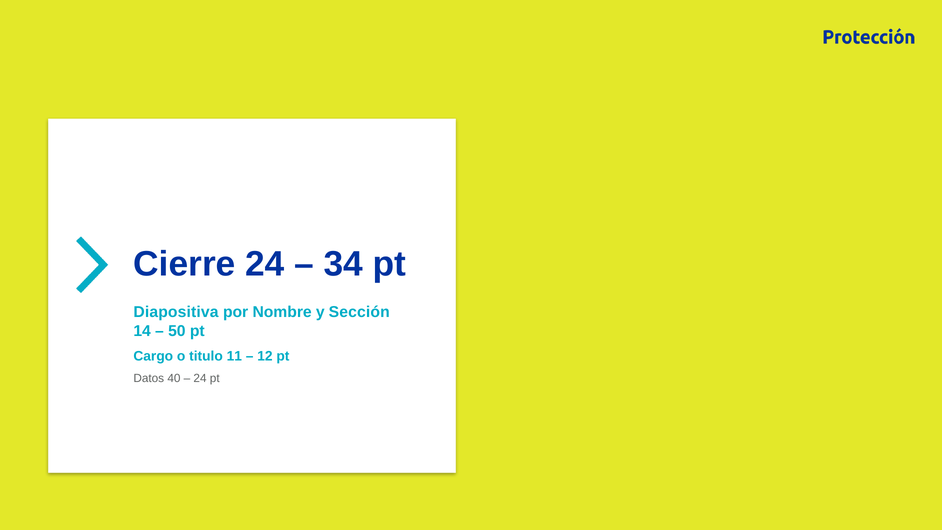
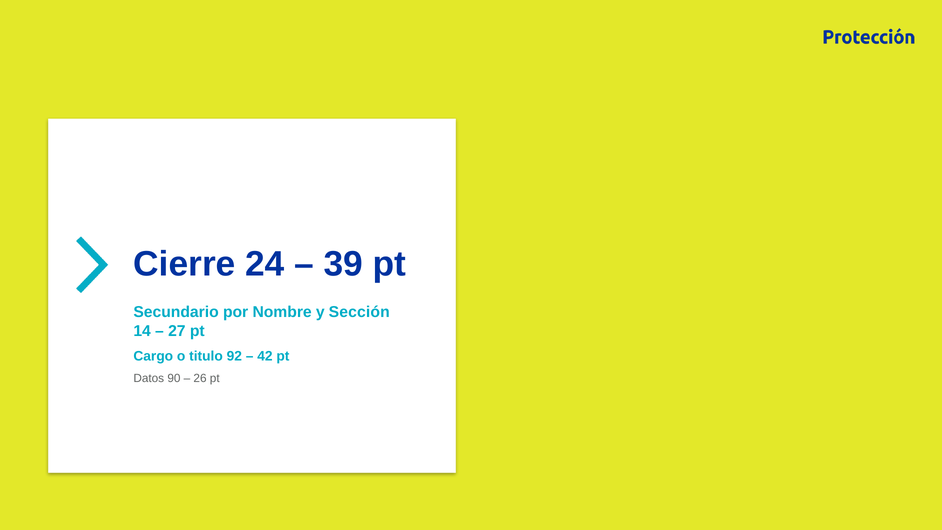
34: 34 -> 39
Diapositiva: Diapositiva -> Secundario
50: 50 -> 27
11: 11 -> 92
12: 12 -> 42
40: 40 -> 90
24 at (200, 378): 24 -> 26
